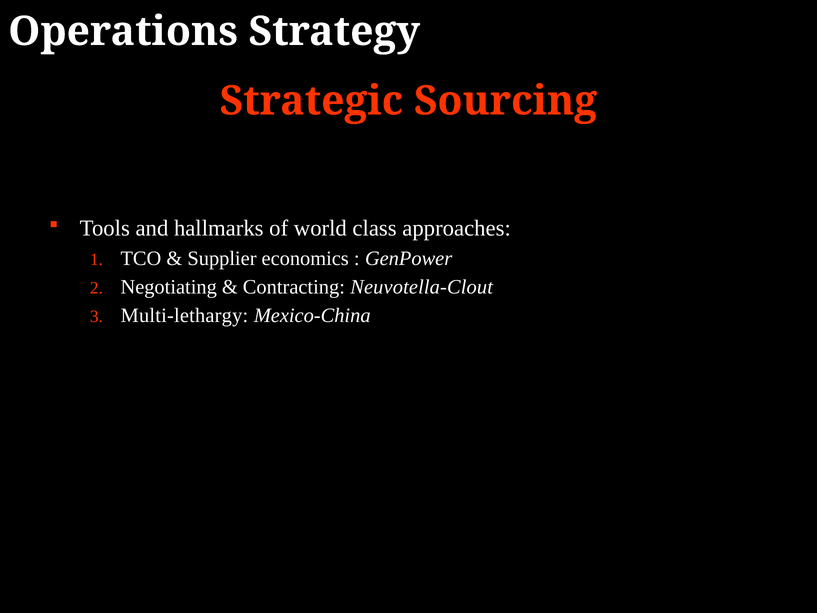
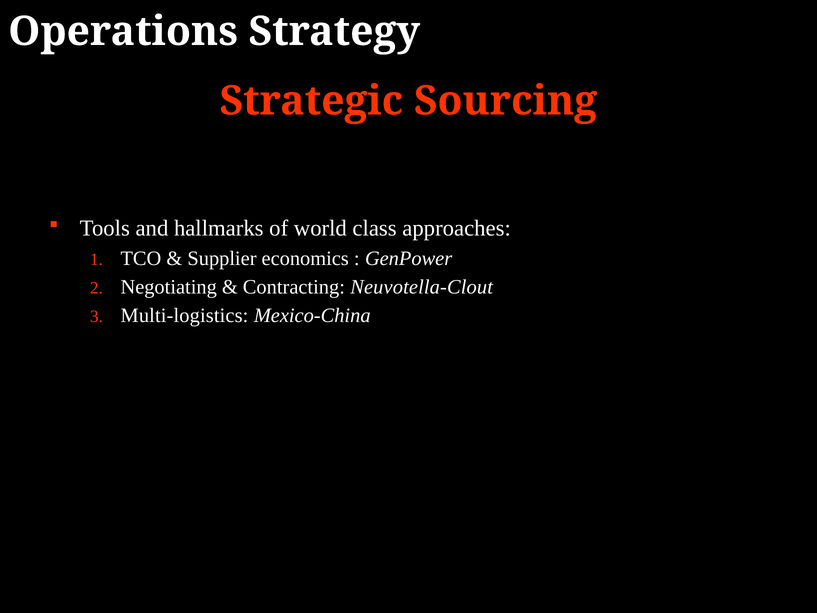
Multi-lethargy: Multi-lethargy -> Multi-logistics
